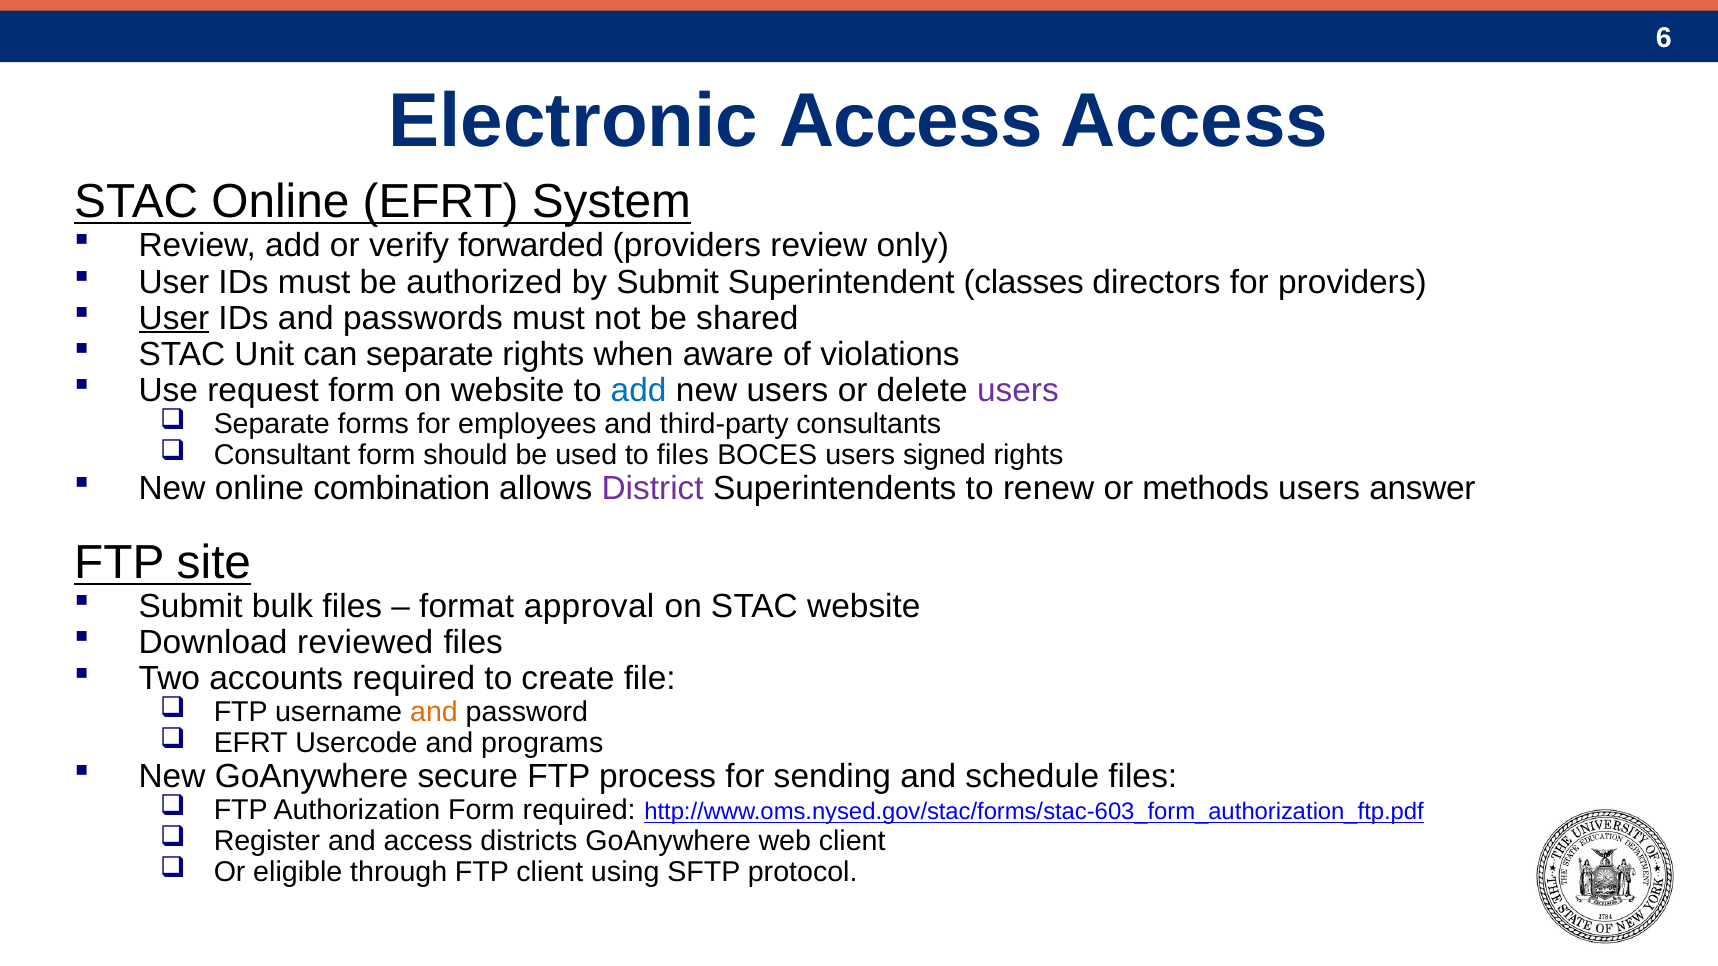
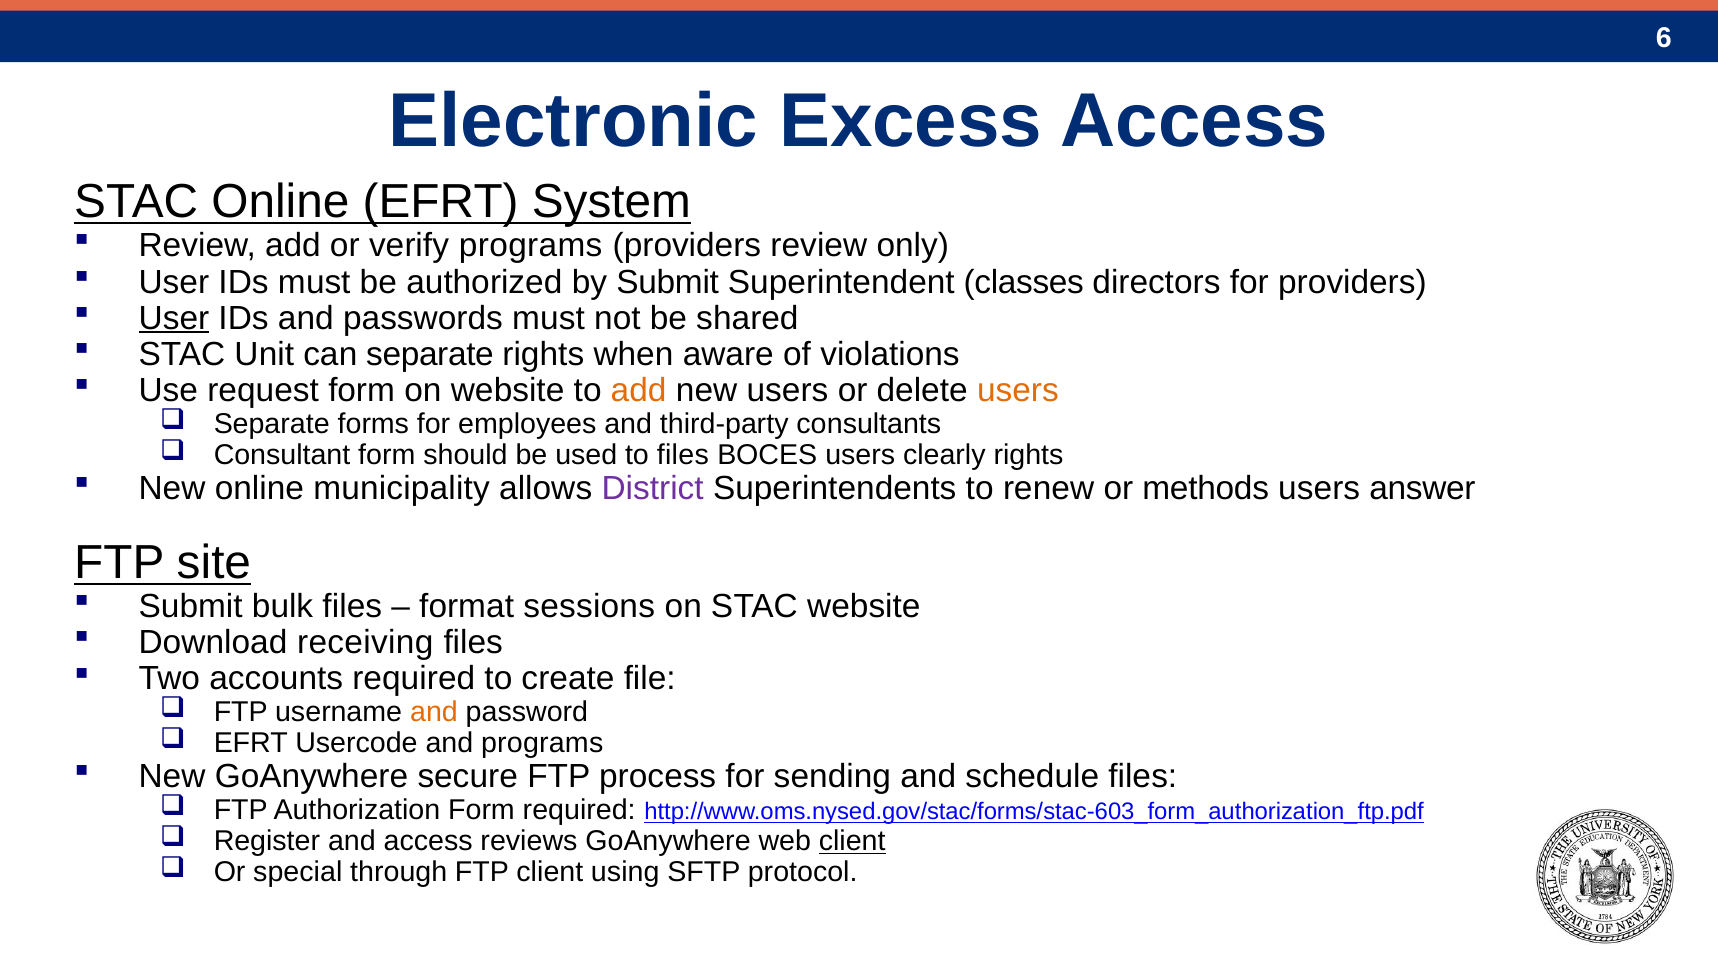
Electronic Access: Access -> Excess
verify forwarded: forwarded -> programs
add at (639, 390) colour: blue -> orange
users at (1018, 390) colour: purple -> orange
signed: signed -> clearly
combination: combination -> municipality
approval: approval -> sessions
reviewed: reviewed -> receiving
districts: districts -> reviews
client at (852, 842) underline: none -> present
eligible: eligible -> special
